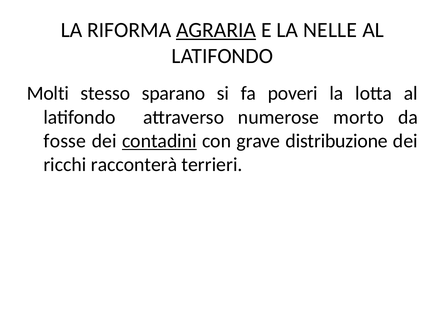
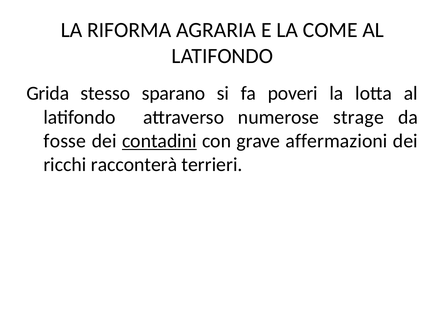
AGRARIA underline: present -> none
NELLE: NELLE -> COME
Molti: Molti -> Grida
morto: morto -> strage
distribuzione: distribuzione -> affermazioni
